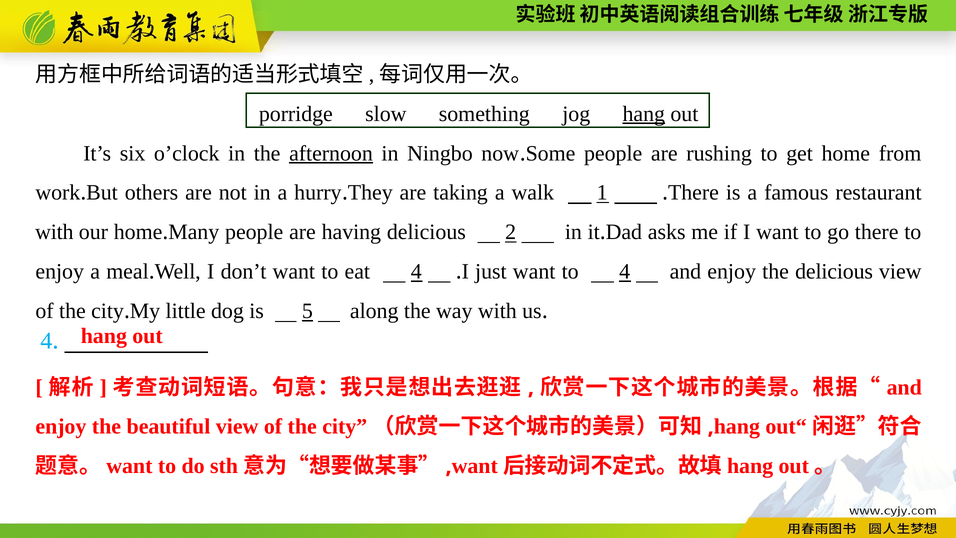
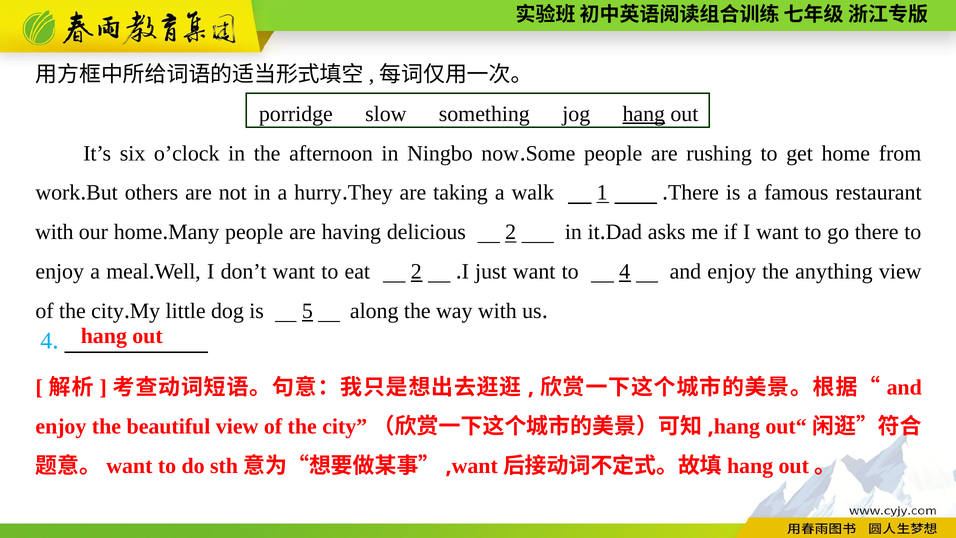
afternoon underline: present -> none
eat 4: 4 -> 2
the delicious: delicious -> anything
